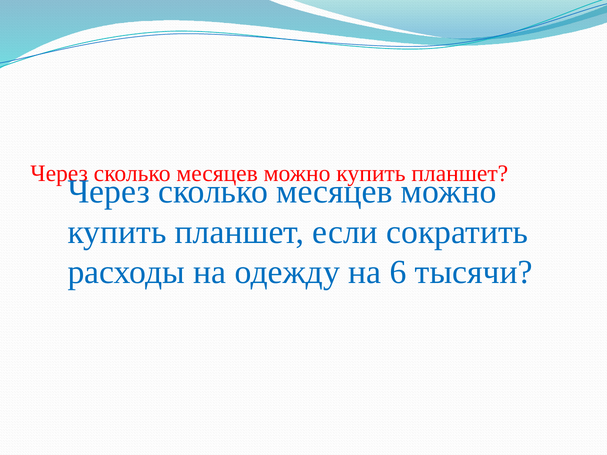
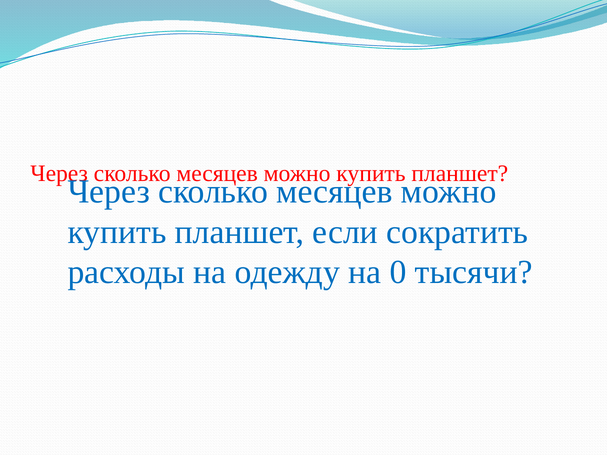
6: 6 -> 0
